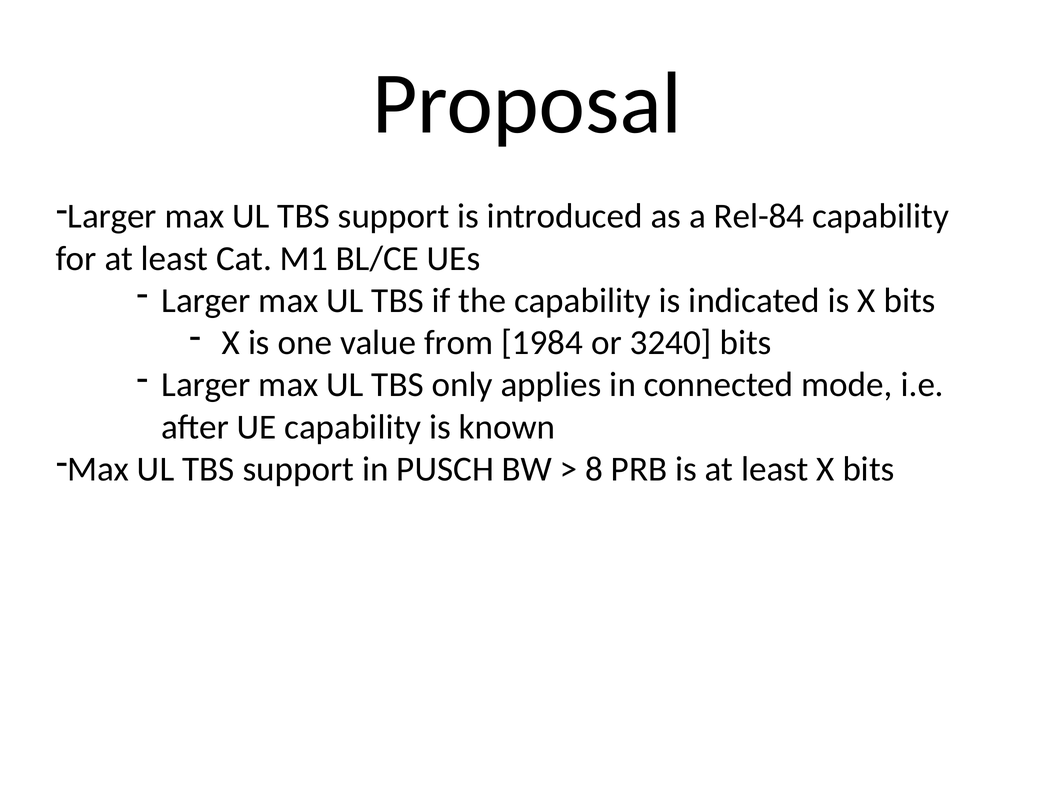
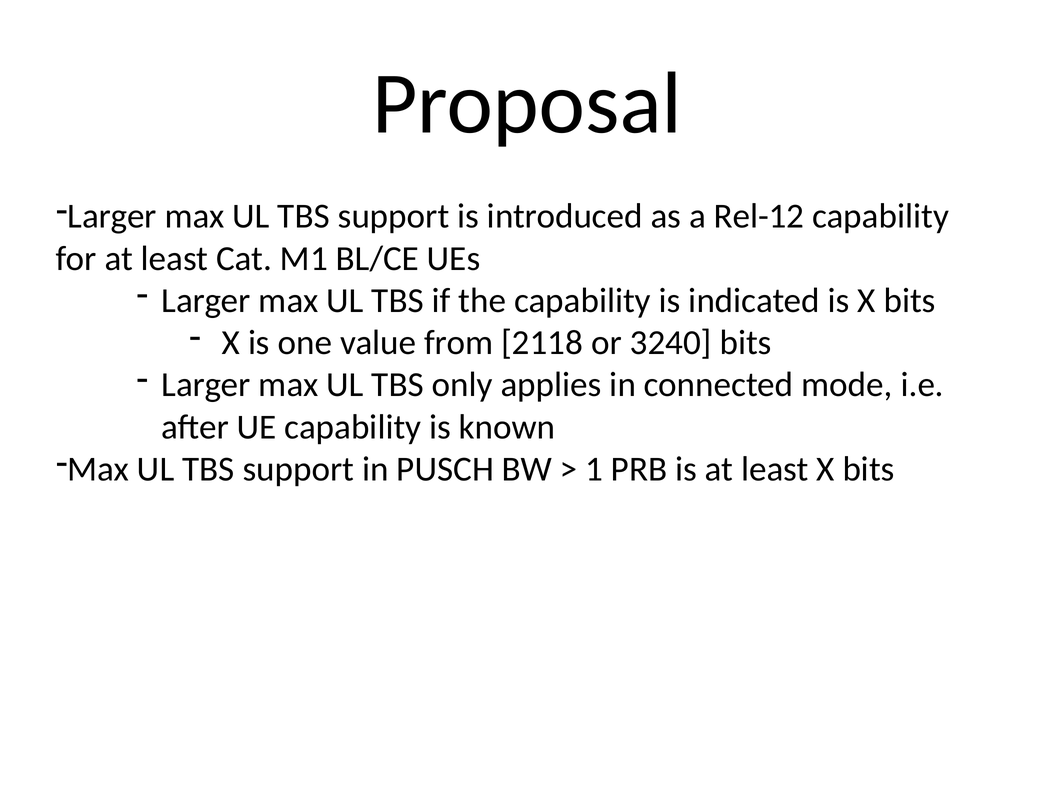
Rel-84: Rel-84 -> Rel-12
1984: 1984 -> 2118
8: 8 -> 1
